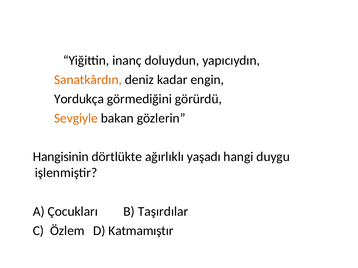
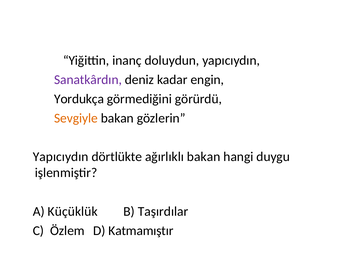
Sanatkârdın colour: orange -> purple
Hangisinin at (61, 157): Hangisinin -> Yapıcıydın
ağırlıklı yaşadı: yaşadı -> bakan
Çocukları: Çocukları -> Küçüklük
